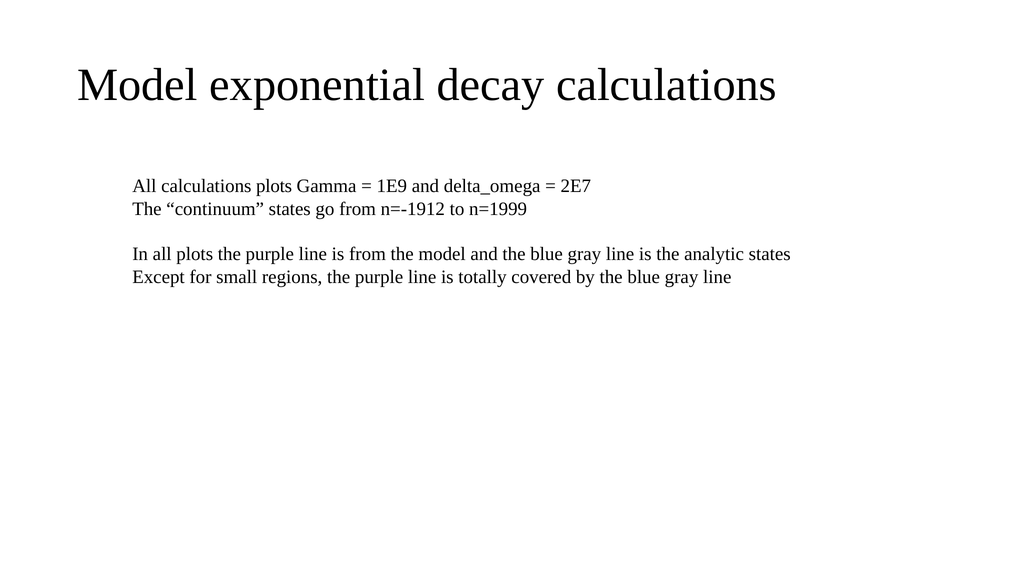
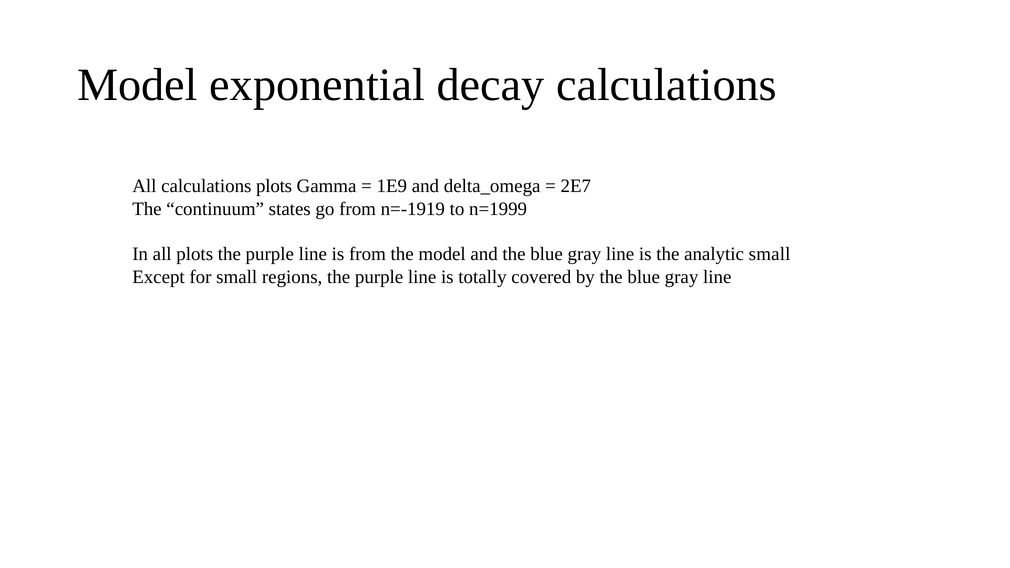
n=-1912: n=-1912 -> n=-1919
analytic states: states -> small
